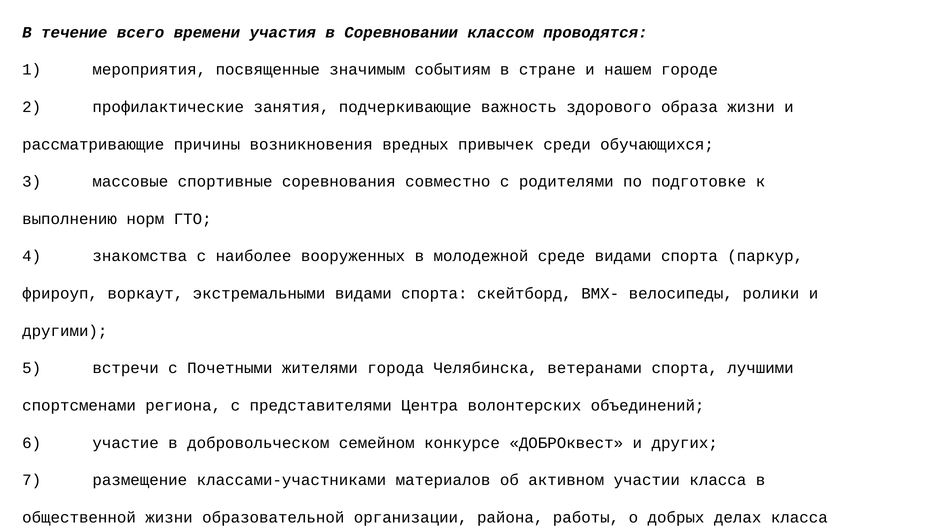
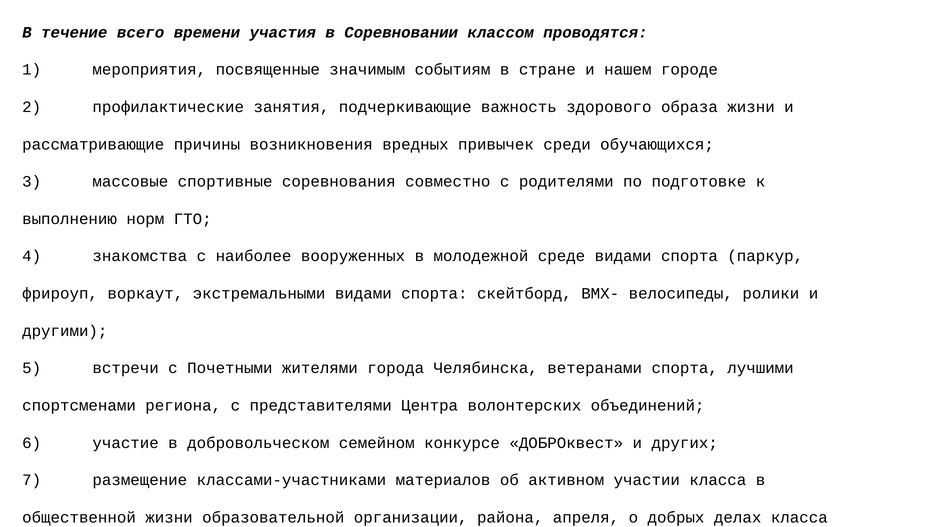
работы: работы -> апреля
